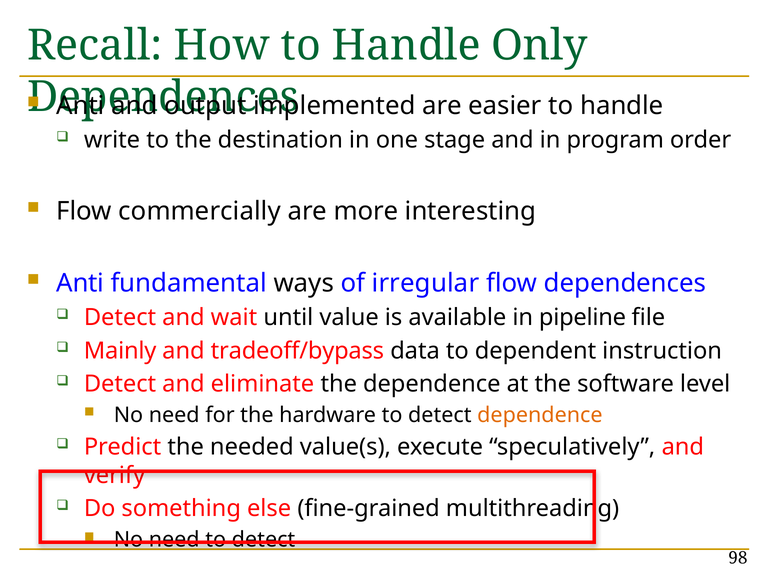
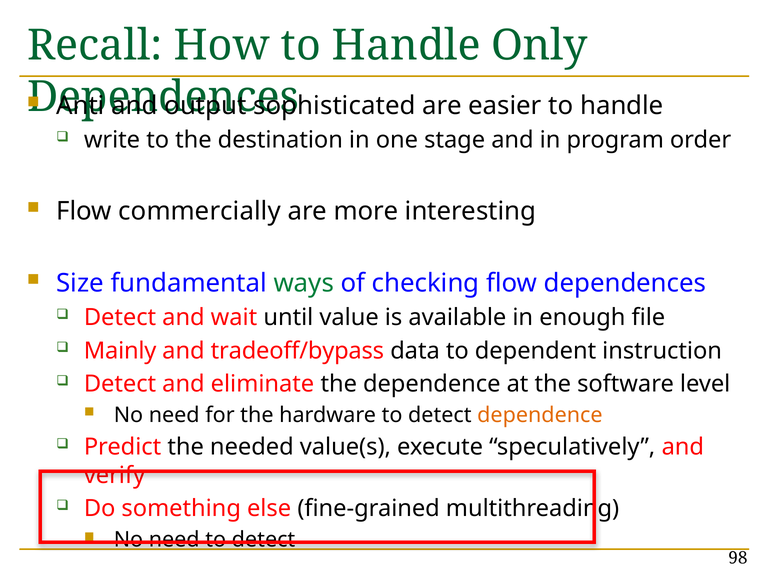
implemented: implemented -> sophisticated
Anti at (80, 283): Anti -> Size
ways colour: black -> green
irregular: irregular -> checking
pipeline: pipeline -> enough
